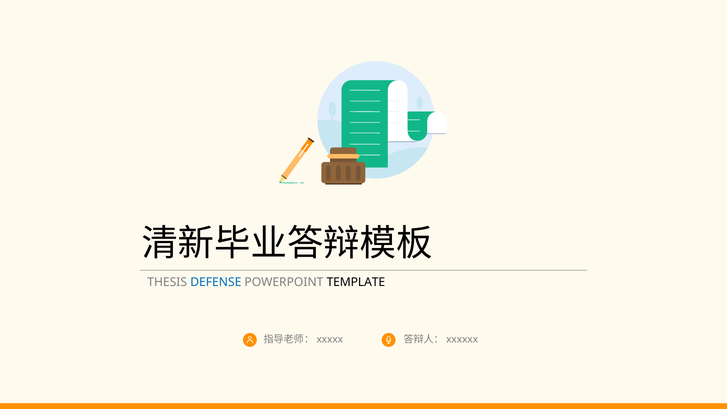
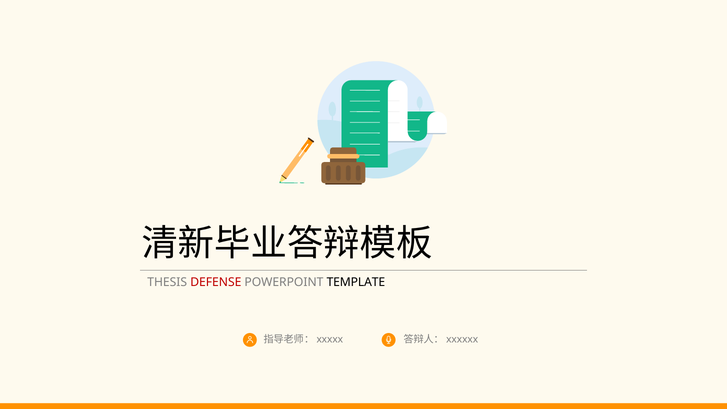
DEFENSE colour: blue -> red
